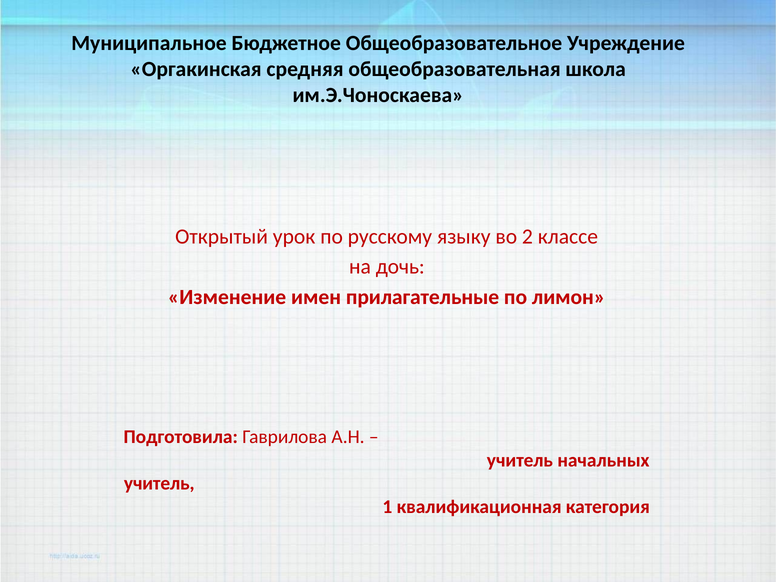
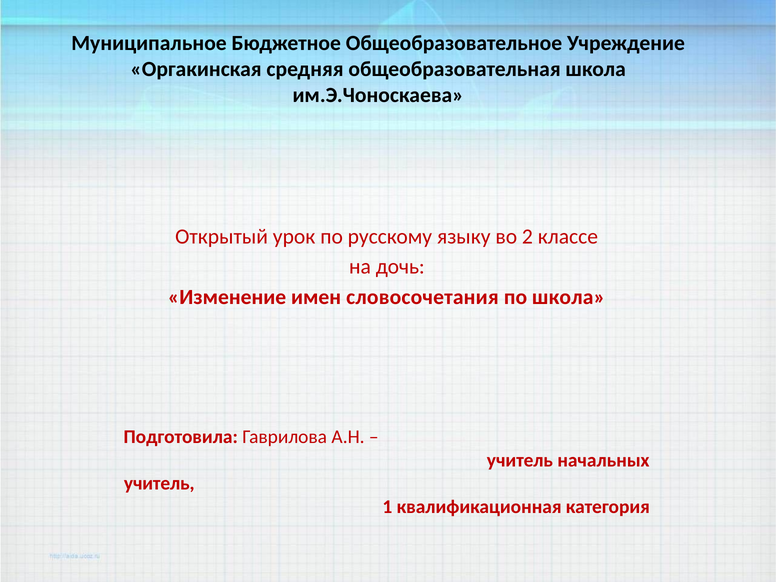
прилагательные: прилагательные -> словосочетания
по лимон: лимон -> школа
